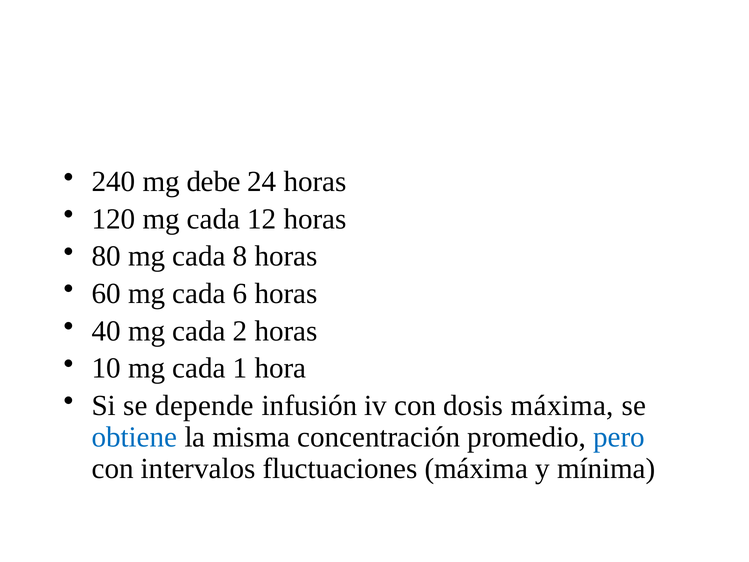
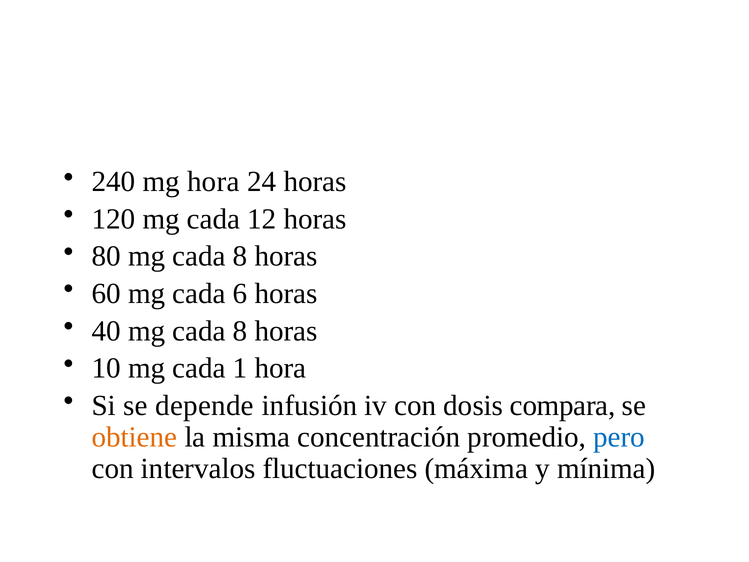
mg debe: debe -> hora
40 mg cada 2: 2 -> 8
dosis máxima: máxima -> compara
obtiene colour: blue -> orange
